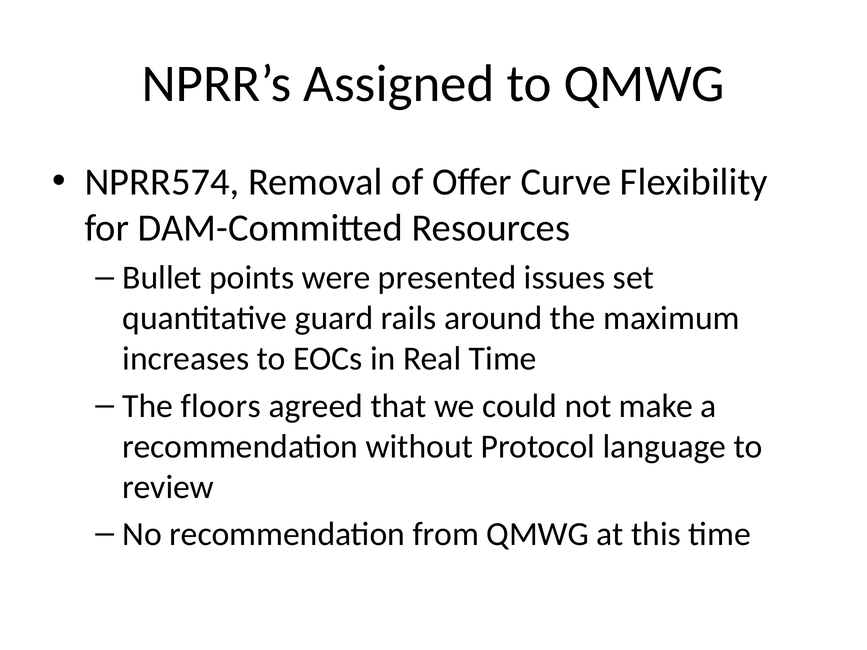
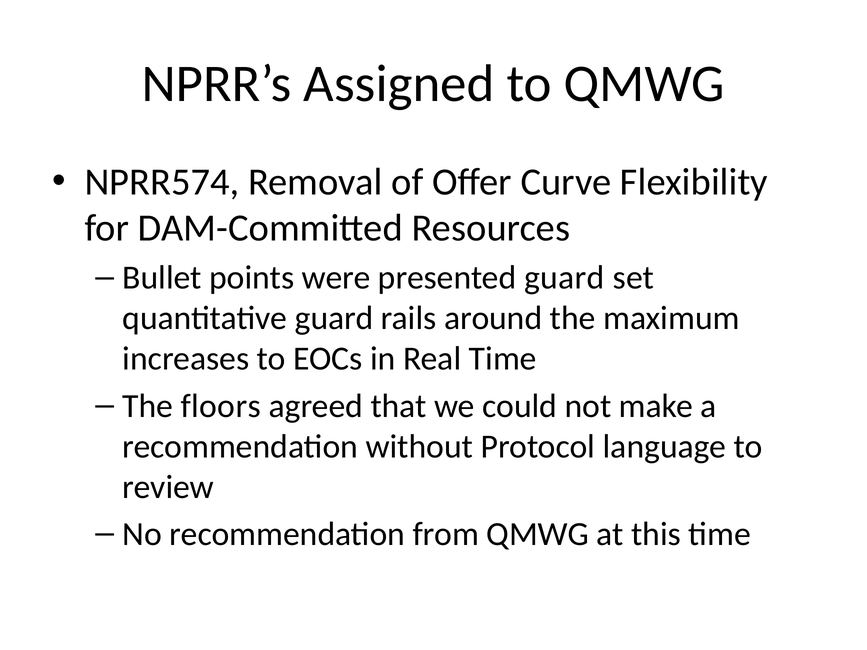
presented issues: issues -> guard
